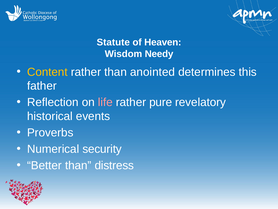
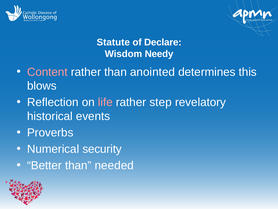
Heaven: Heaven -> Declare
Content colour: yellow -> pink
father: father -> blows
pure: pure -> step
distress: distress -> needed
